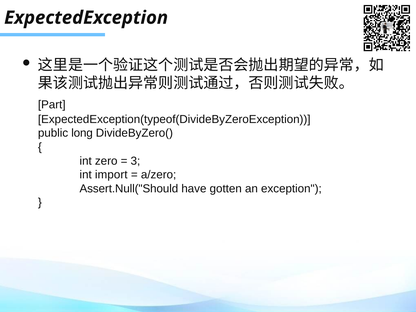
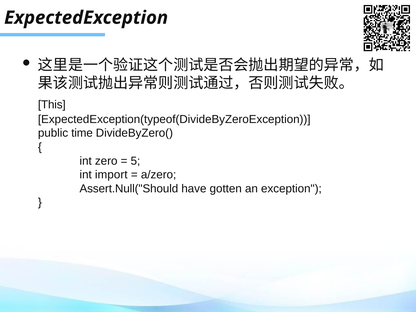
Part: Part -> This
long: long -> time
3: 3 -> 5
